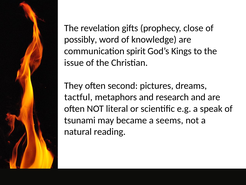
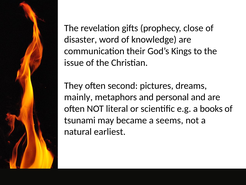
possibly: possibly -> disaster
spirit: spirit -> their
tactful: tactful -> mainly
research: research -> personal
speak: speak -> books
reading: reading -> earliest
